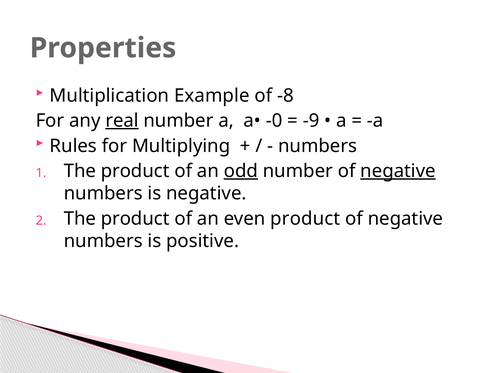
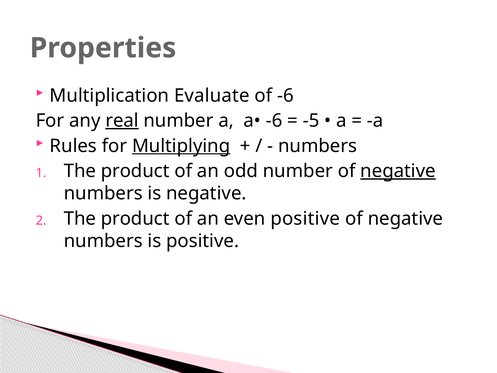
Example: Example -> Evaluate
of -8: -8 -> -6
a• -0: -0 -> -6
-9: -9 -> -5
Multiplying underline: none -> present
odd underline: present -> none
even product: product -> positive
